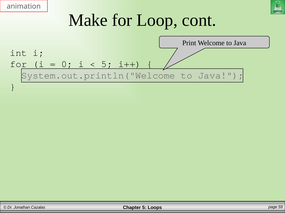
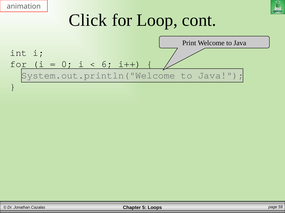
Make: Make -> Click
5 at (107, 64): 5 -> 6
